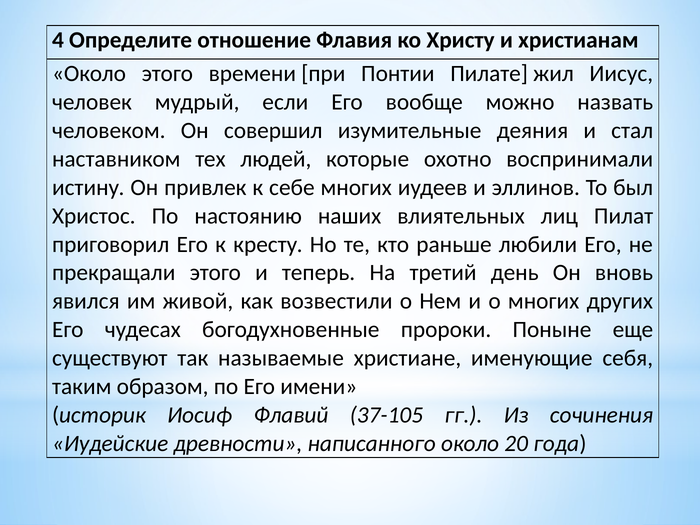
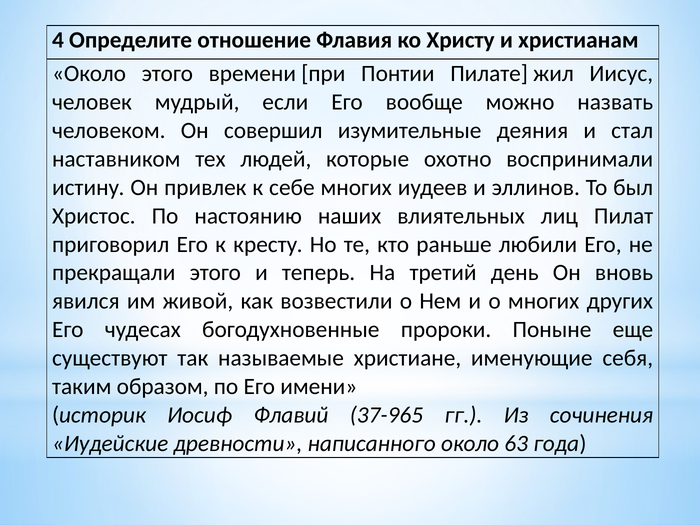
37-105: 37-105 -> 37-965
20: 20 -> 63
